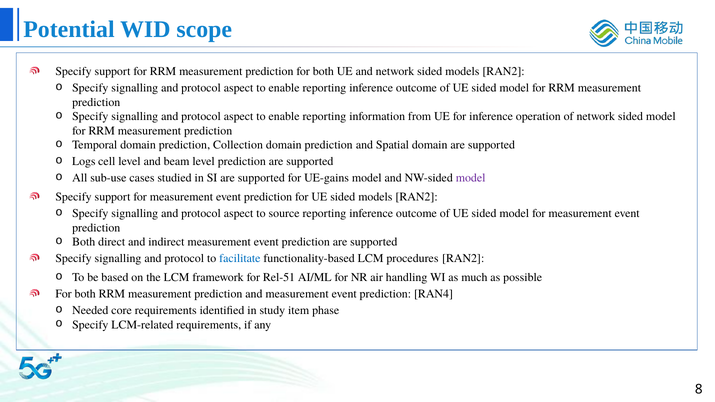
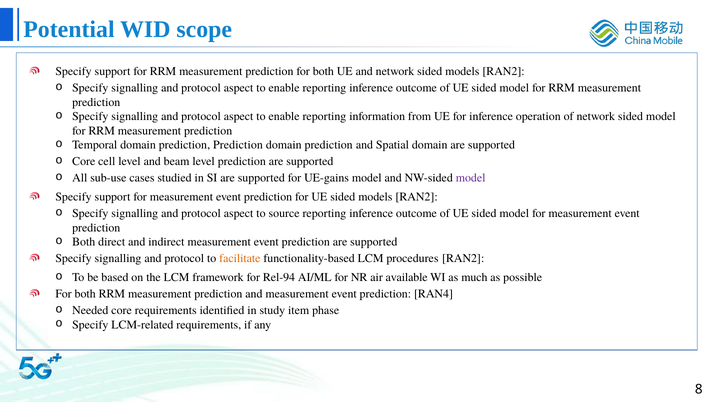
prediction Collection: Collection -> Prediction
Logs at (84, 162): Logs -> Core
facilitate colour: blue -> orange
Rel-51: Rel-51 -> Rel-94
handling: handling -> available
